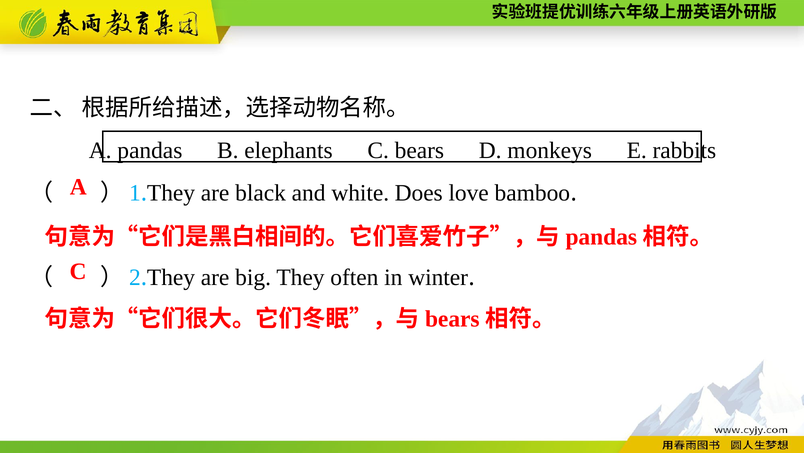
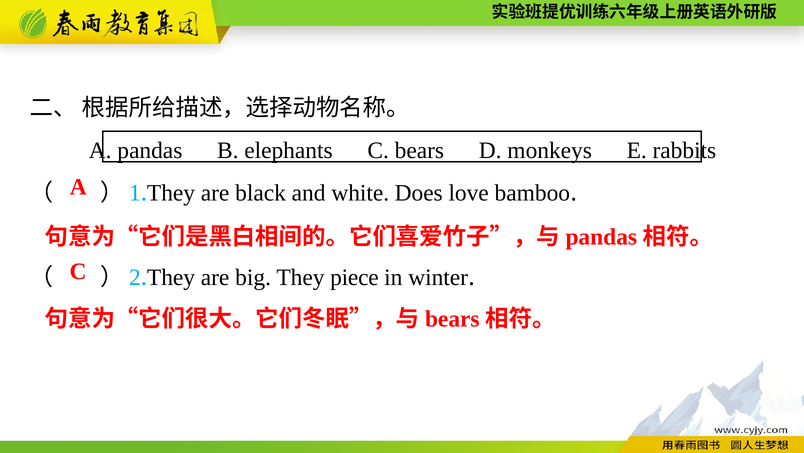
often: often -> piece
